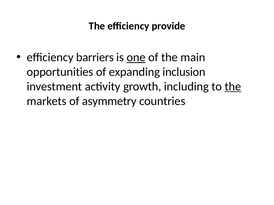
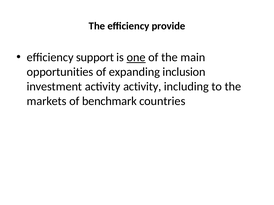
barriers: barriers -> support
activity growth: growth -> activity
the at (233, 87) underline: present -> none
asymmetry: asymmetry -> benchmark
